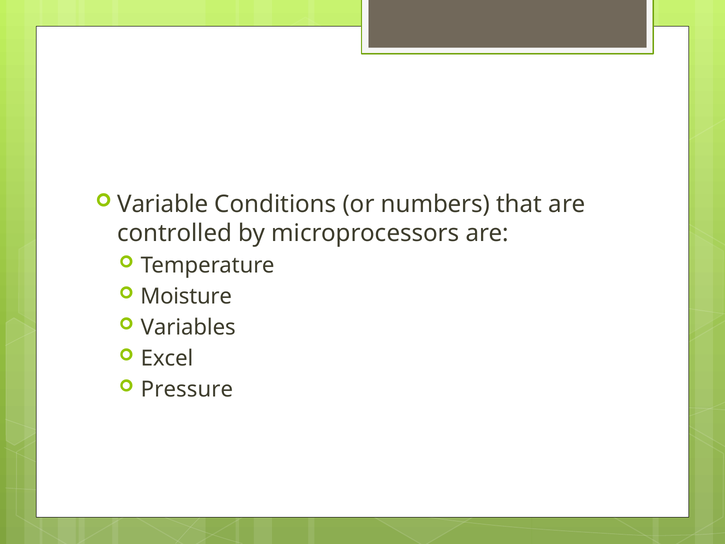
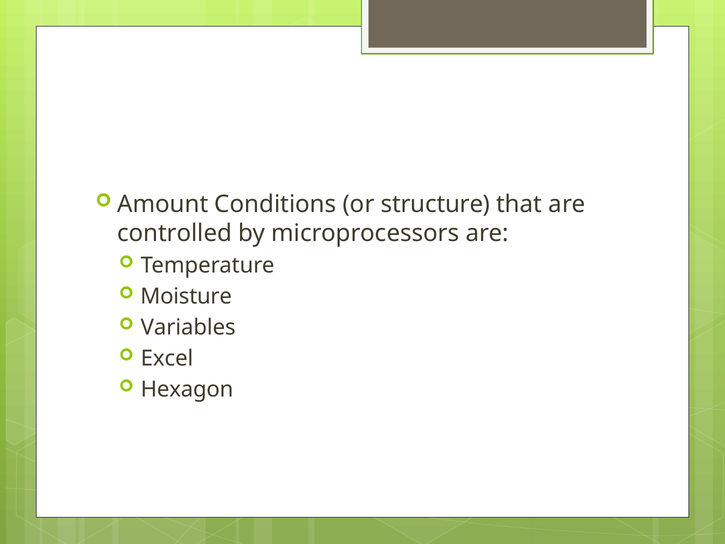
Variable: Variable -> Amount
numbers: numbers -> structure
Pressure: Pressure -> Hexagon
